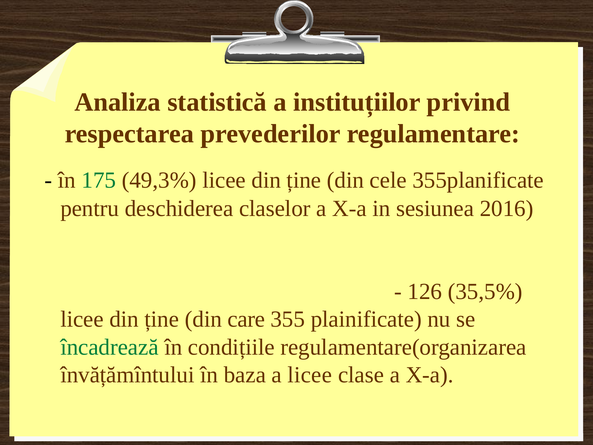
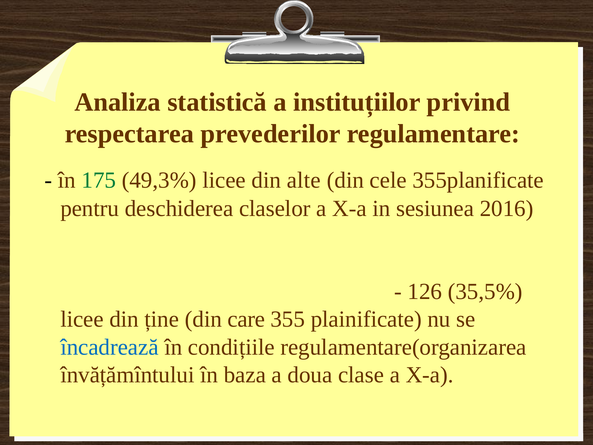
49,3% licee din ține: ține -> alte
încadrează colour: green -> blue
a licee: licee -> doua
